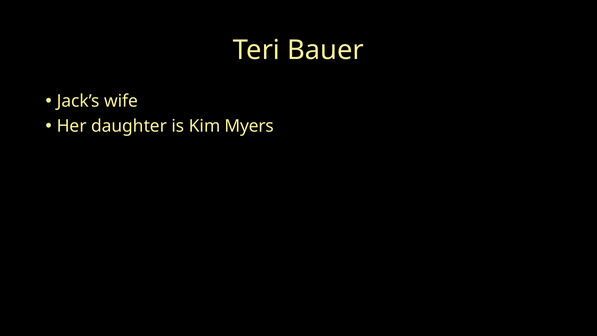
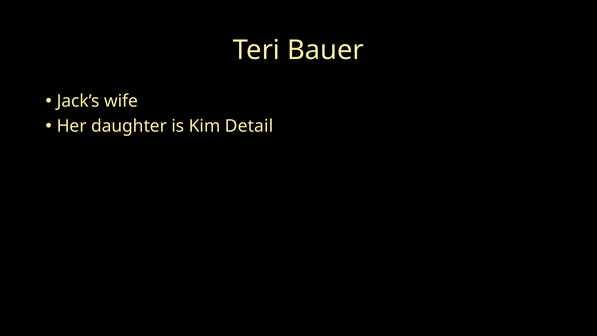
Myers: Myers -> Detail
